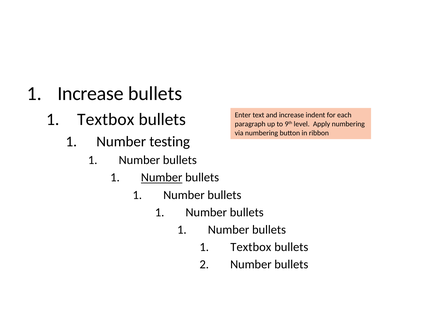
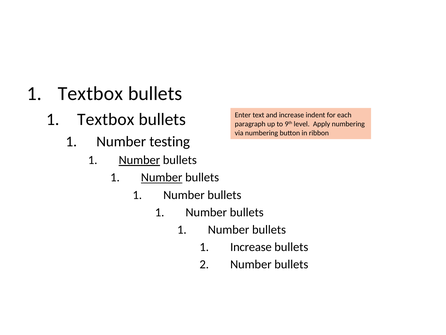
Increase at (91, 94): Increase -> Textbox
Number at (139, 160) underline: none -> present
Textbox at (251, 247): Textbox -> Increase
